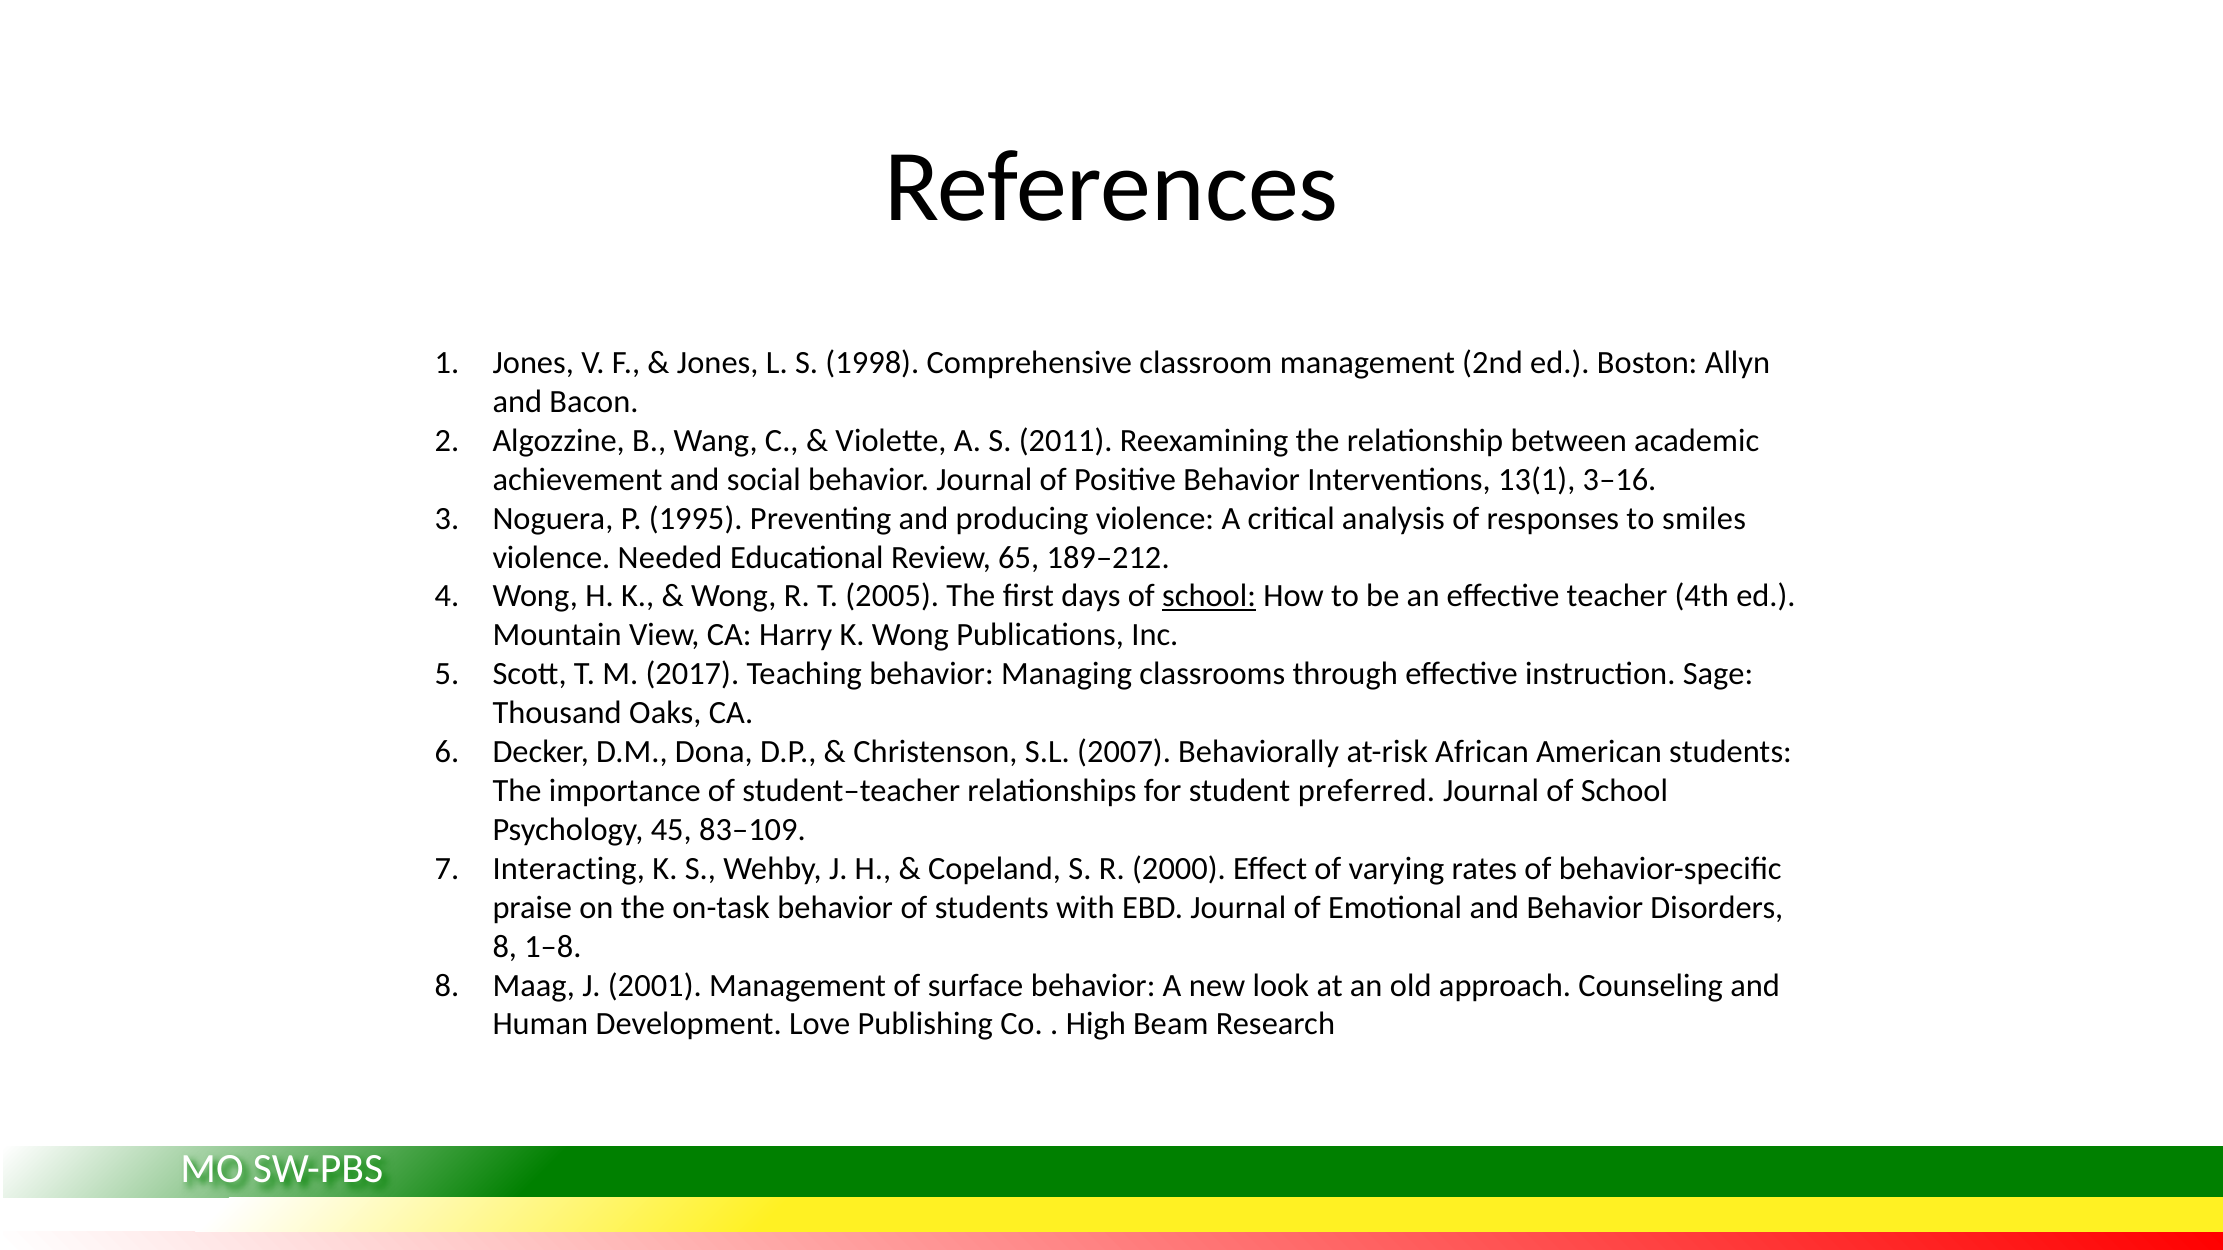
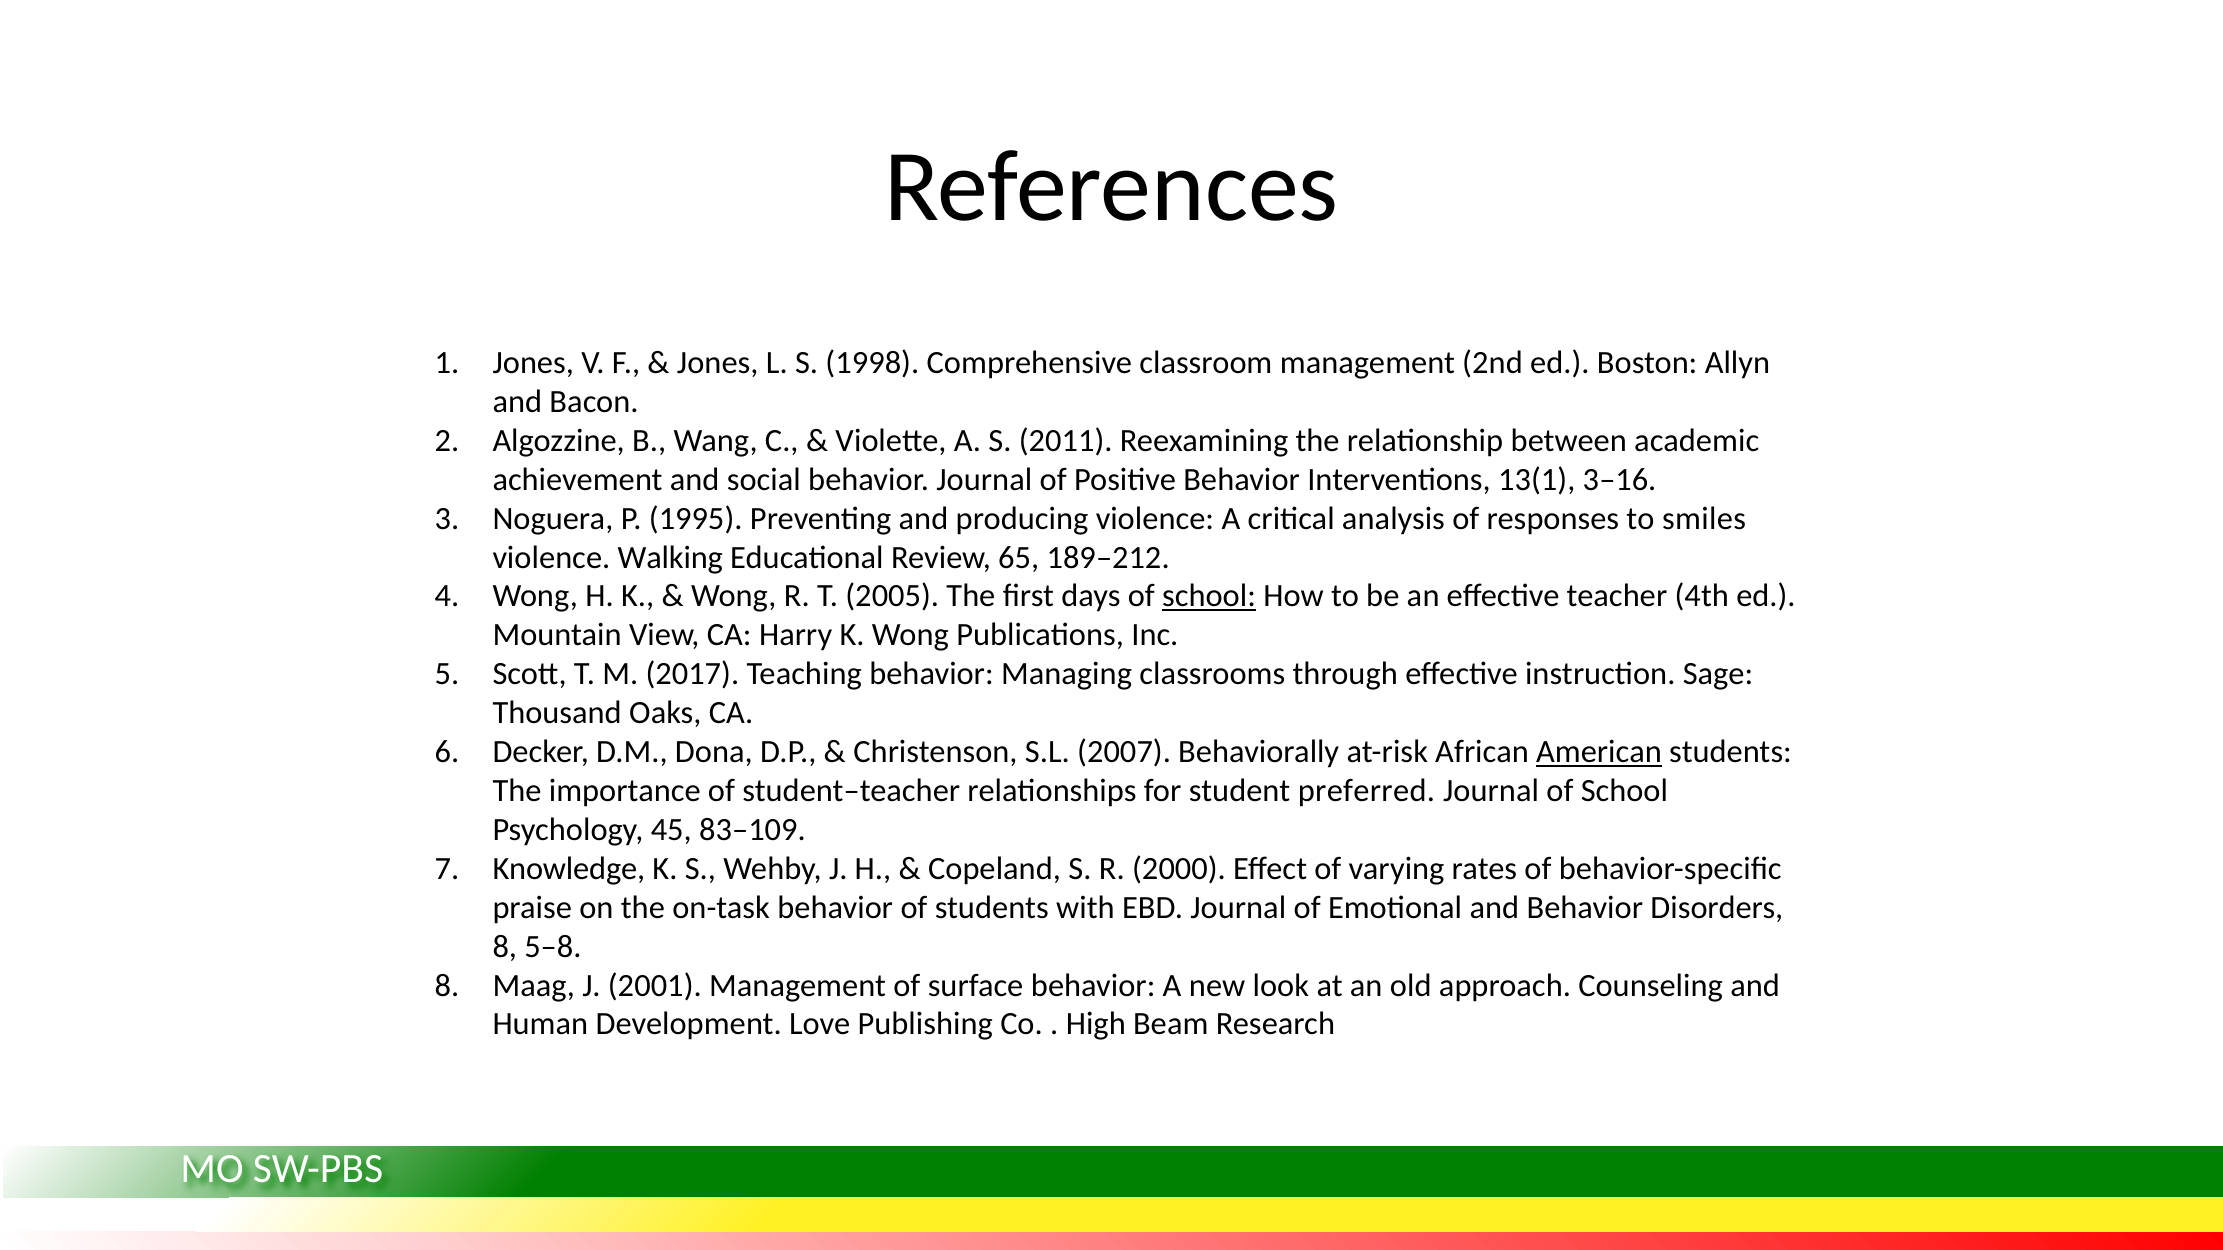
Needed: Needed -> Walking
American underline: none -> present
Interacting: Interacting -> Knowledge
1–8: 1–8 -> 5–8
